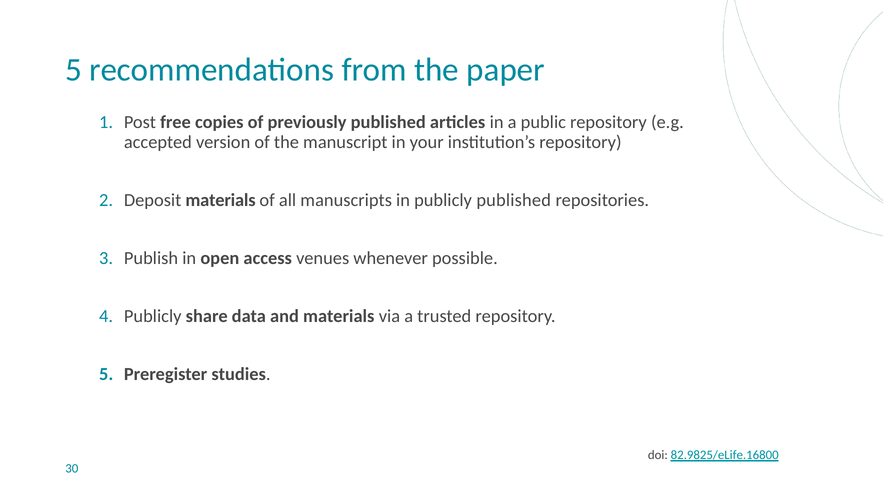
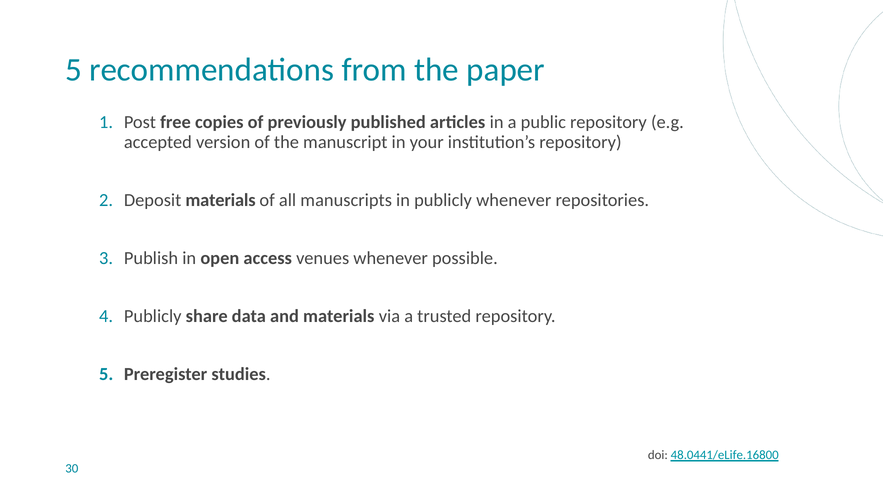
publicly published: published -> whenever
82.9825/eLife.16800: 82.9825/eLife.16800 -> 48.0441/eLife.16800
